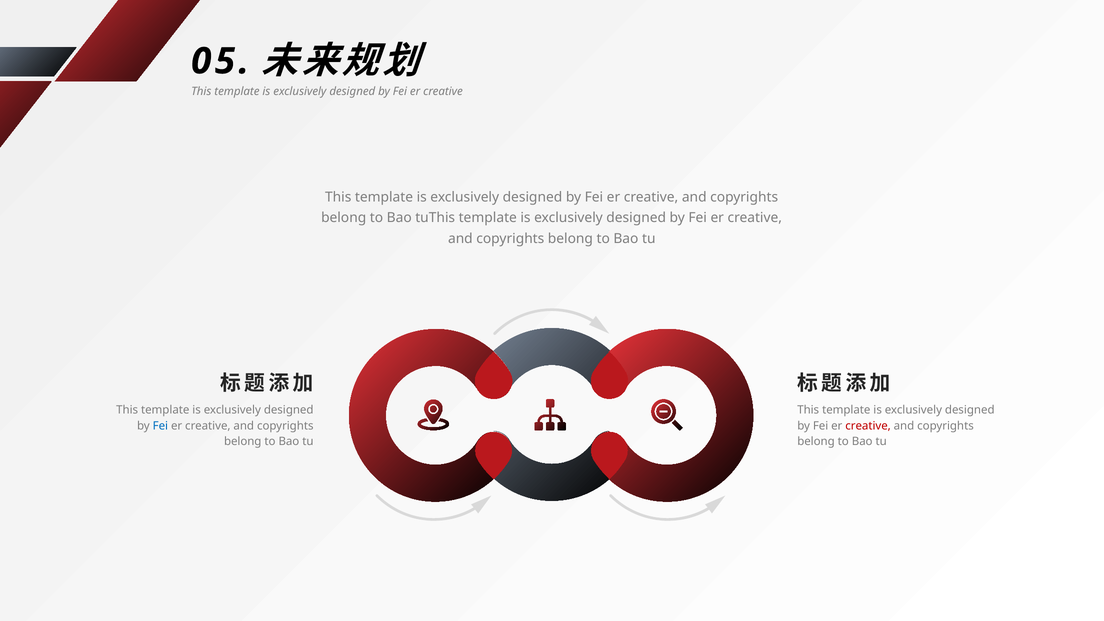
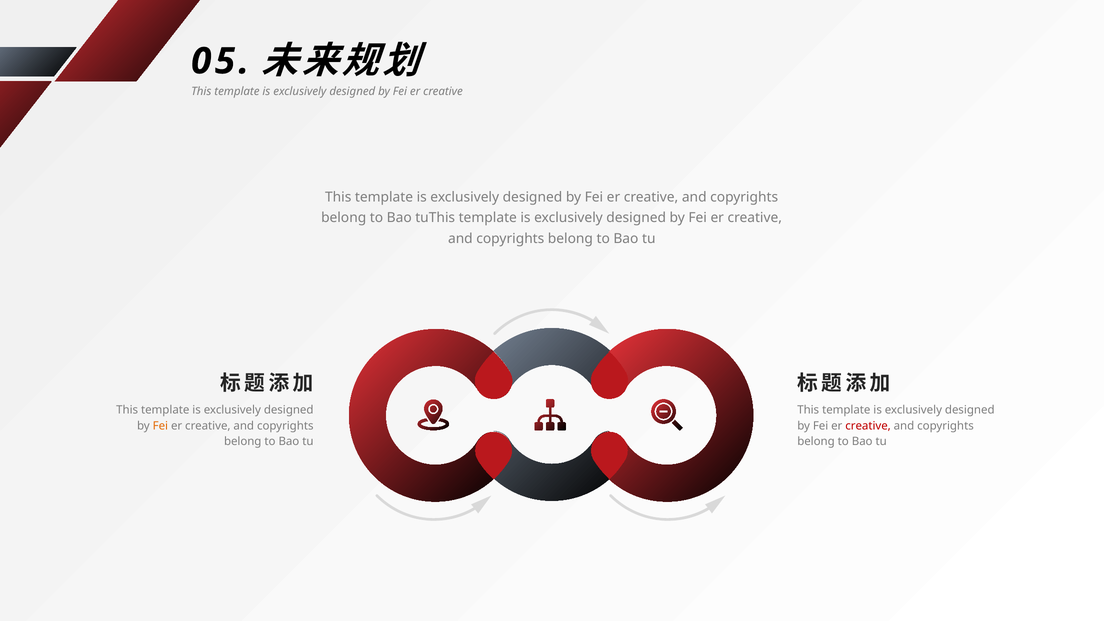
Fei at (160, 426) colour: blue -> orange
